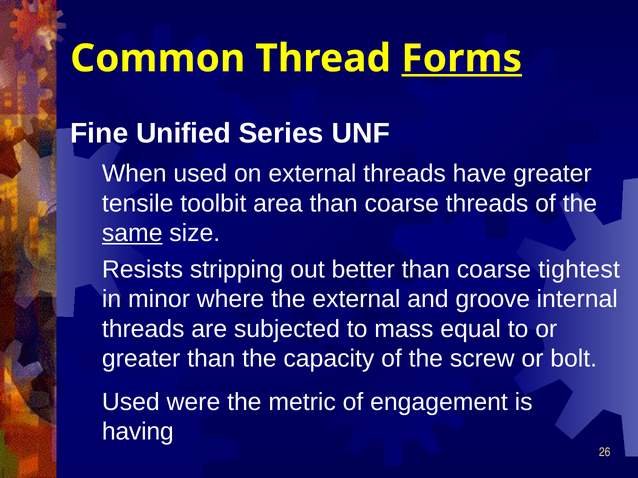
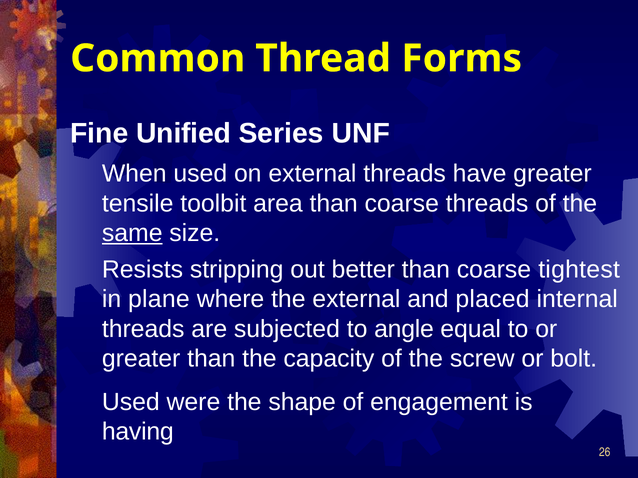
Forms underline: present -> none
minor: minor -> plane
groove: groove -> placed
mass: mass -> angle
metric: metric -> shape
